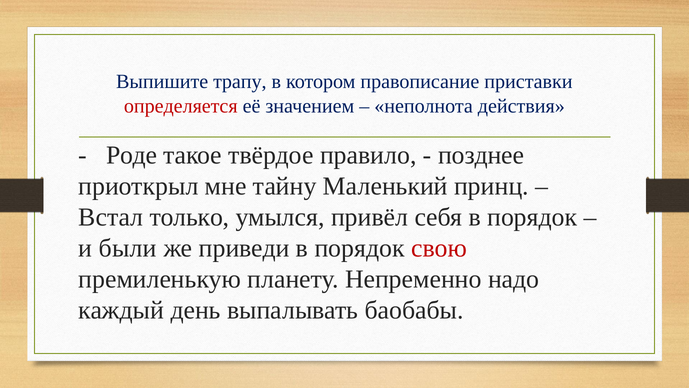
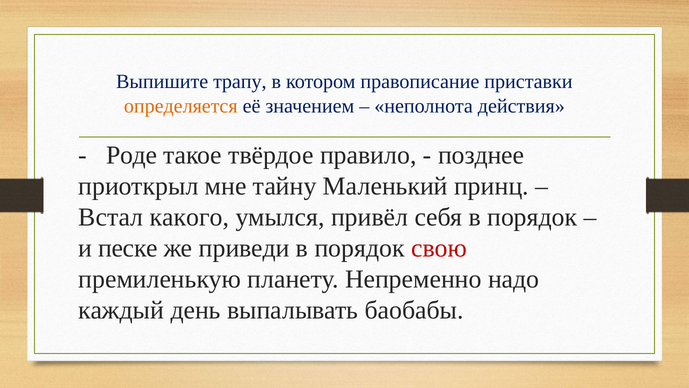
определяется colour: red -> orange
только: только -> какого
были: были -> песке
